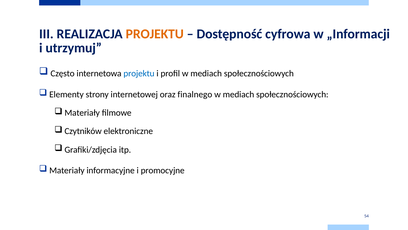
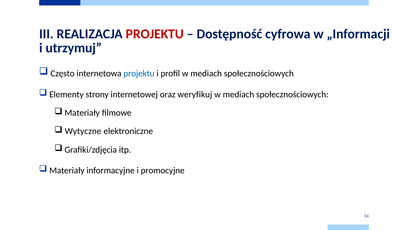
PROJEKTU at (155, 34) colour: orange -> red
finalnego: finalnego -> weryfikuj
Czytników: Czytników -> Wytyczne
